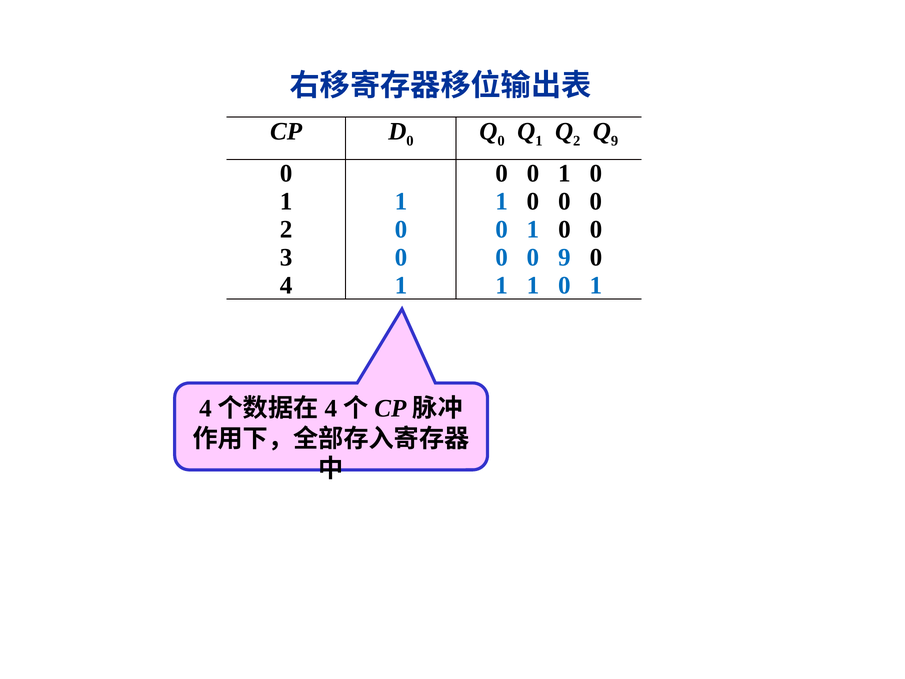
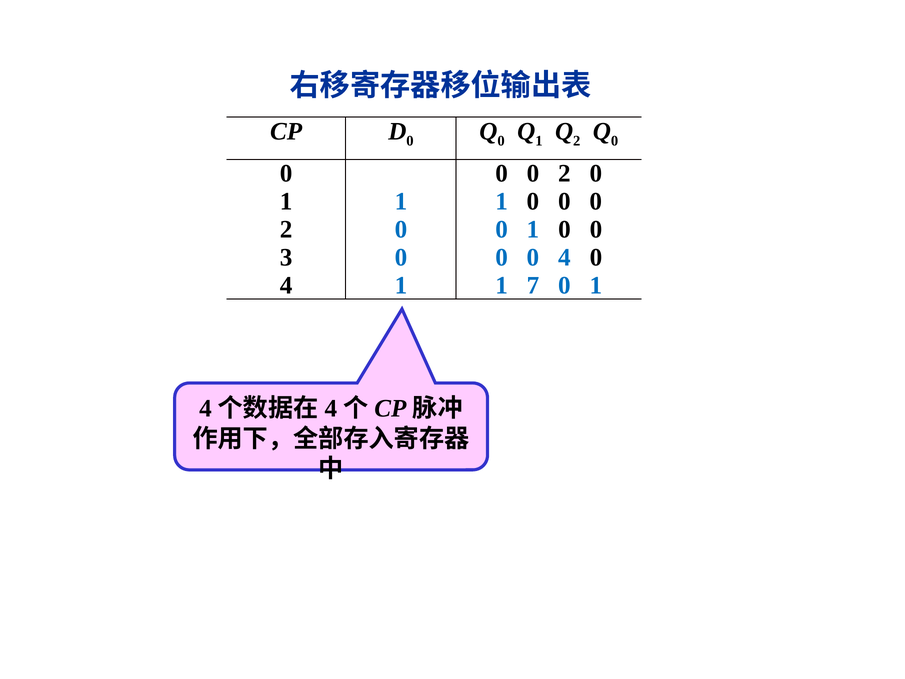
9 at (615, 141): 9 -> 0
1 at (564, 174): 1 -> 2
0 9: 9 -> 4
1 1: 1 -> 7
